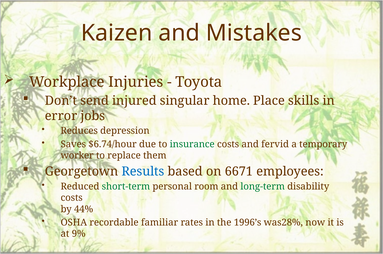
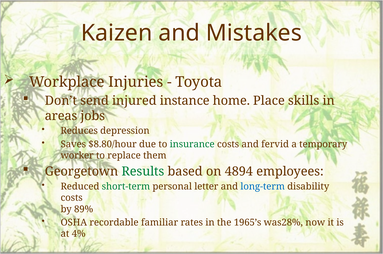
singular: singular -> instance
error: error -> areas
$6.74/hour: $6.74/hour -> $8.80/hour
Results colour: blue -> green
6671: 6671 -> 4894
room: room -> letter
long-term colour: green -> blue
44%: 44% -> 89%
1996’s: 1996’s -> 1965’s
9%: 9% -> 4%
